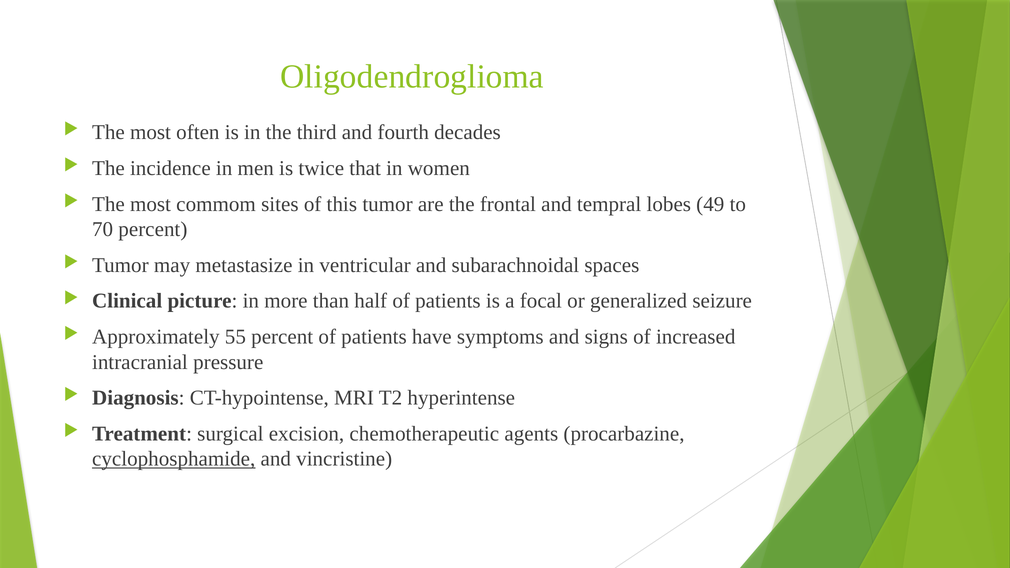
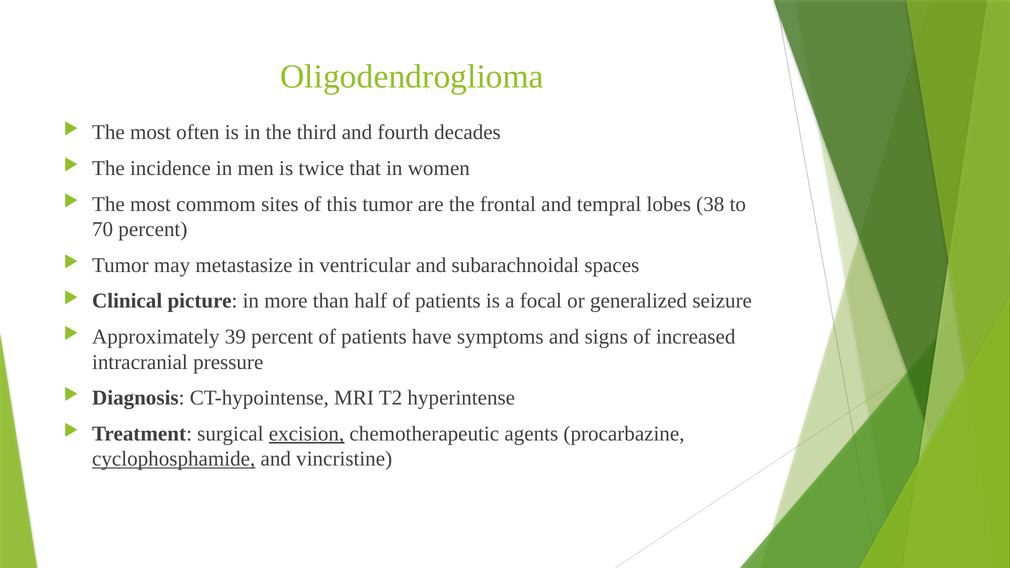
49: 49 -> 38
55: 55 -> 39
excision underline: none -> present
